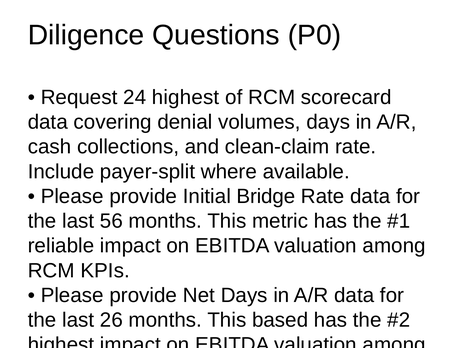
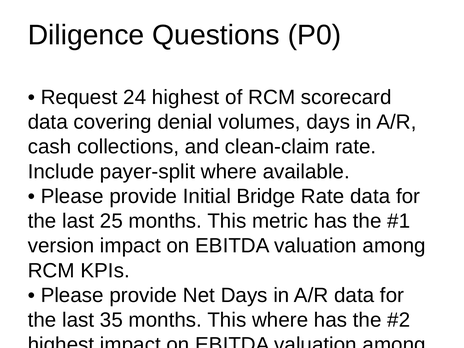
56: 56 -> 25
reliable: reliable -> version
26: 26 -> 35
This based: based -> where
